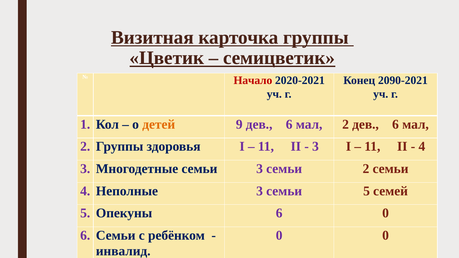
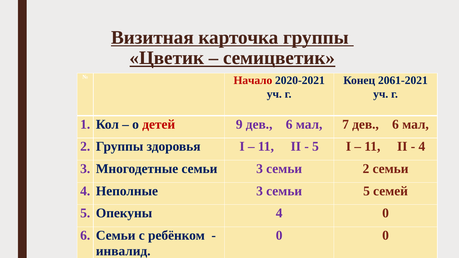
2090-2021: 2090-2021 -> 2061-2021
детей colour: orange -> red
2 at (346, 124): 2 -> 7
3 at (316, 147): 3 -> 5
Опекуны 6: 6 -> 4
